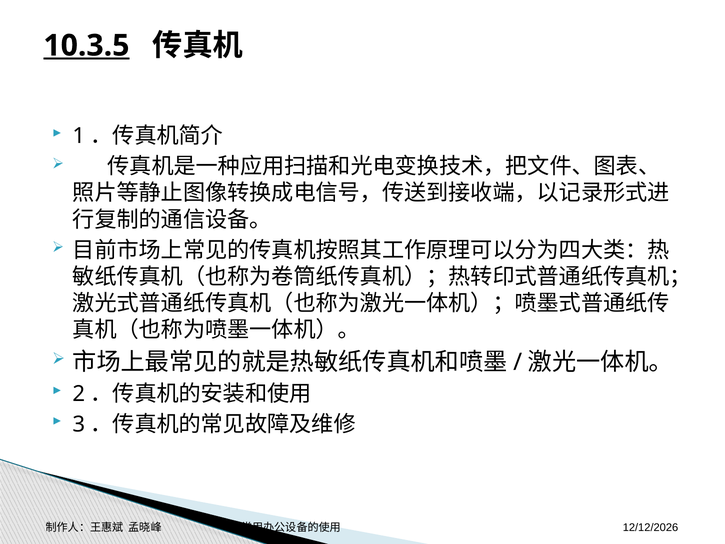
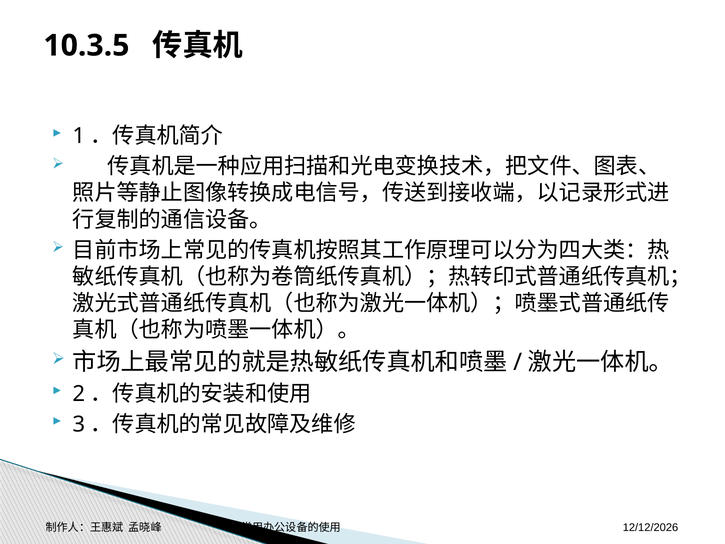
10.3.5 underline: present -> none
